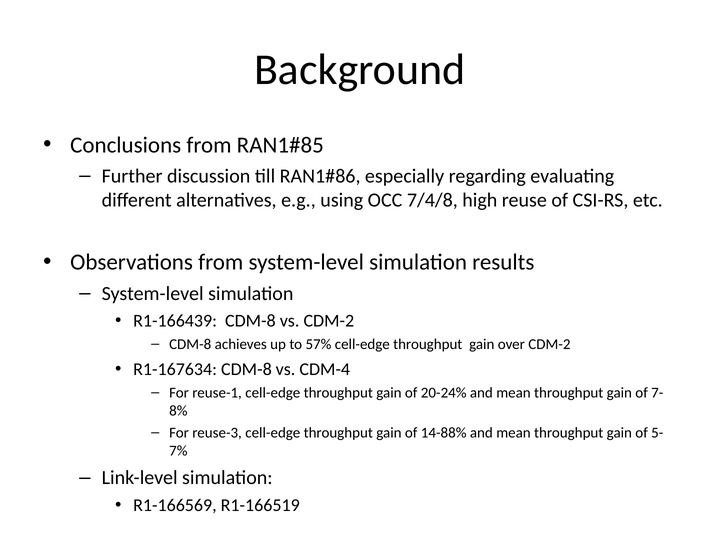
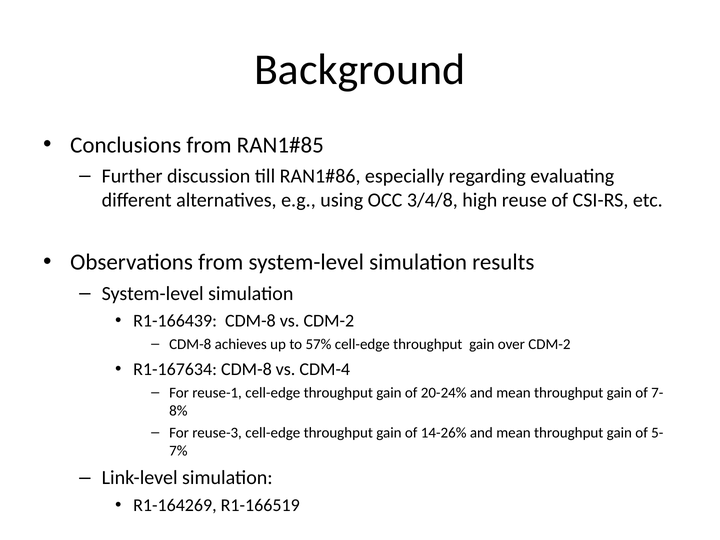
7/4/8: 7/4/8 -> 3/4/8
14-88%: 14-88% -> 14-26%
R1-166569: R1-166569 -> R1-164269
